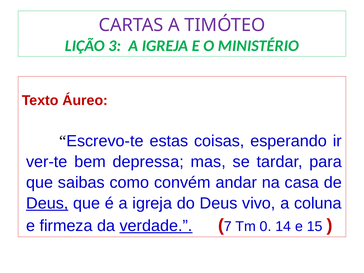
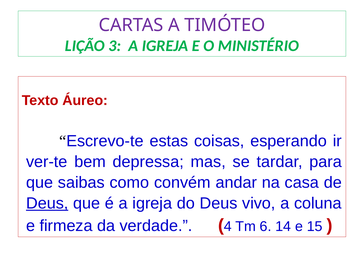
verdade underline: present -> none
7: 7 -> 4
0: 0 -> 6
